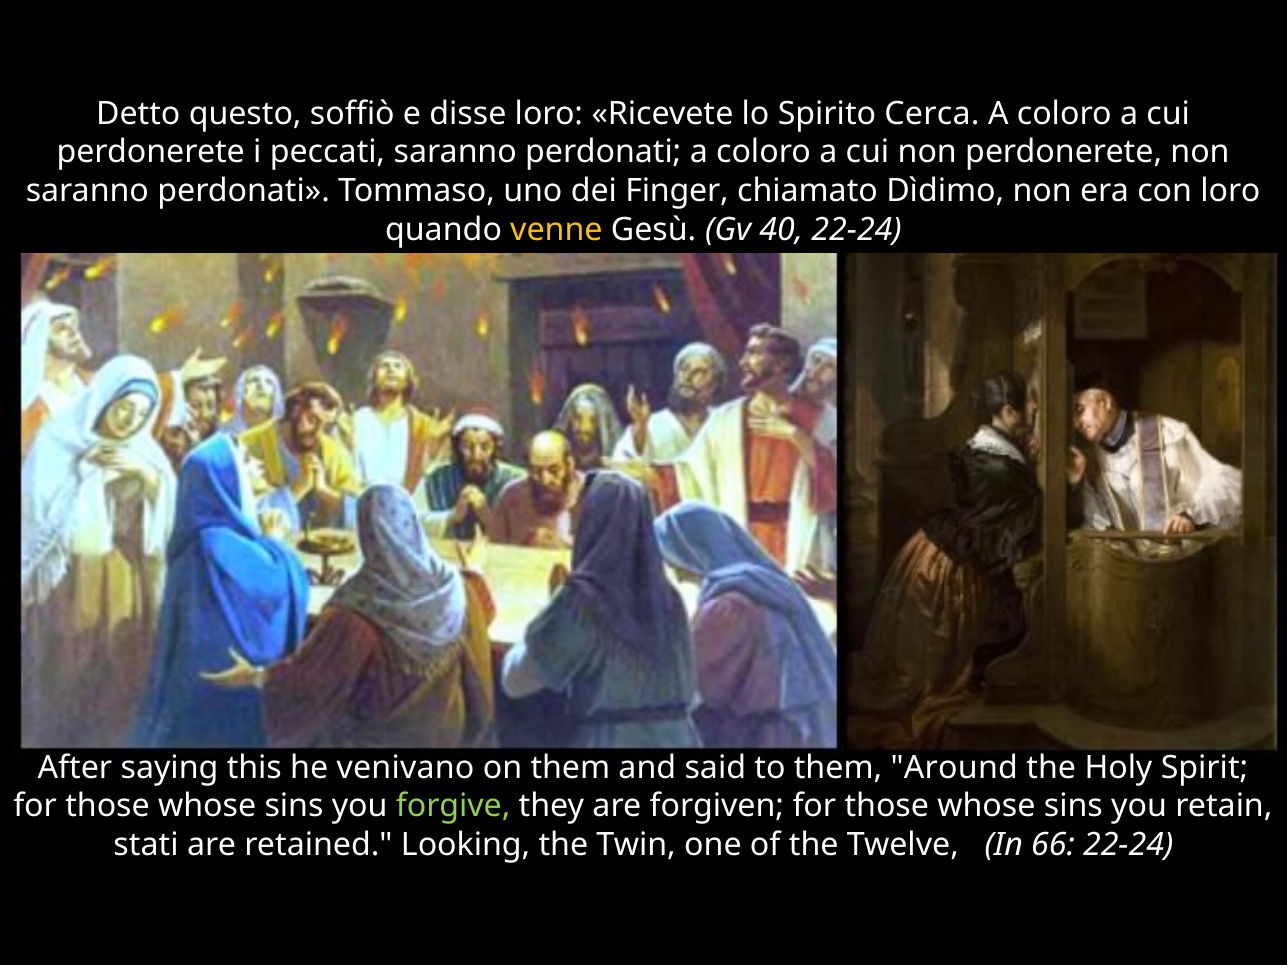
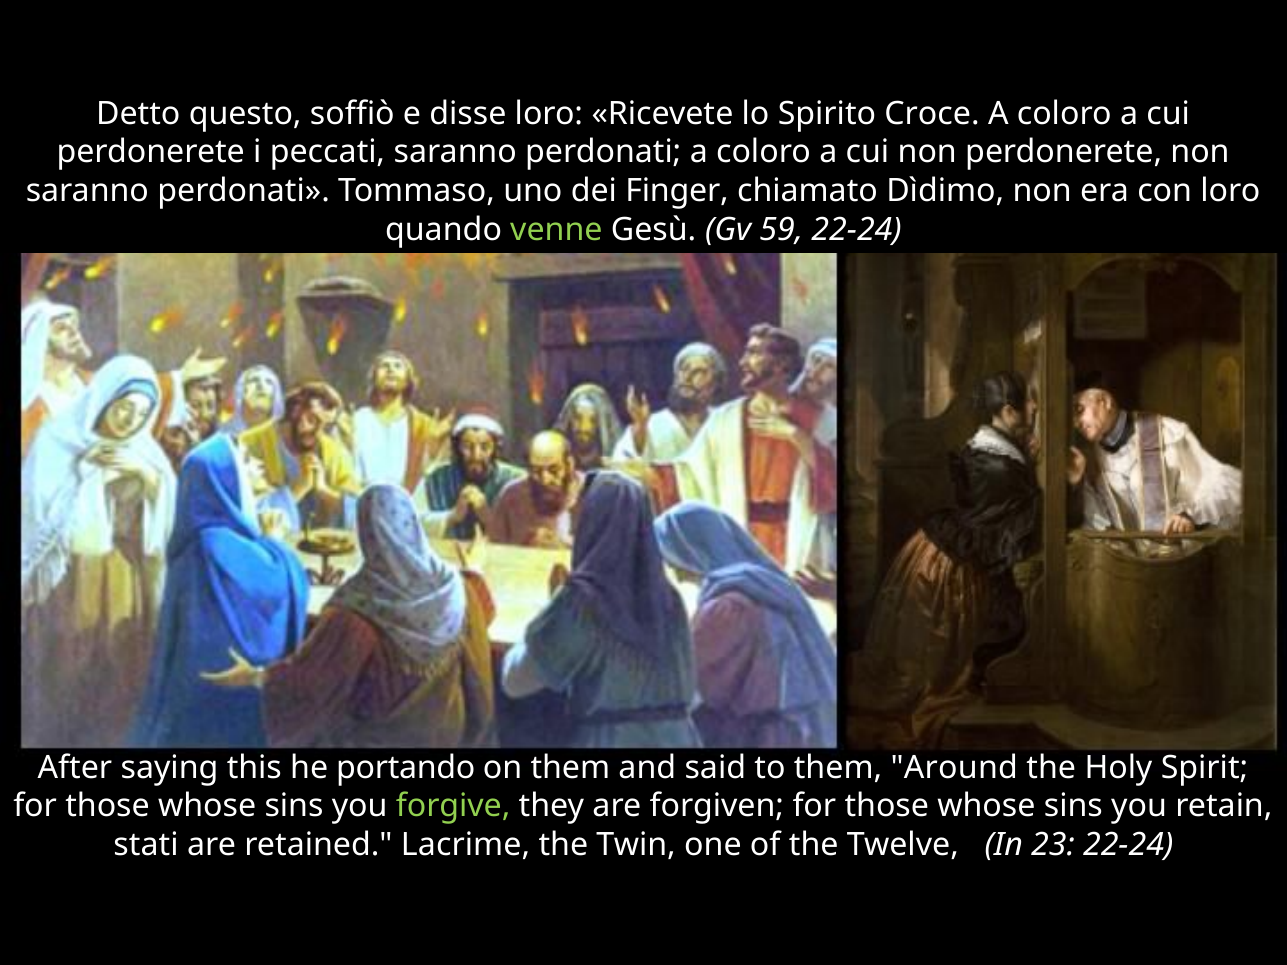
Cerca: Cerca -> Croce
venne colour: yellow -> light green
40: 40 -> 59
venivano: venivano -> portando
Looking: Looking -> Lacrime
66: 66 -> 23
